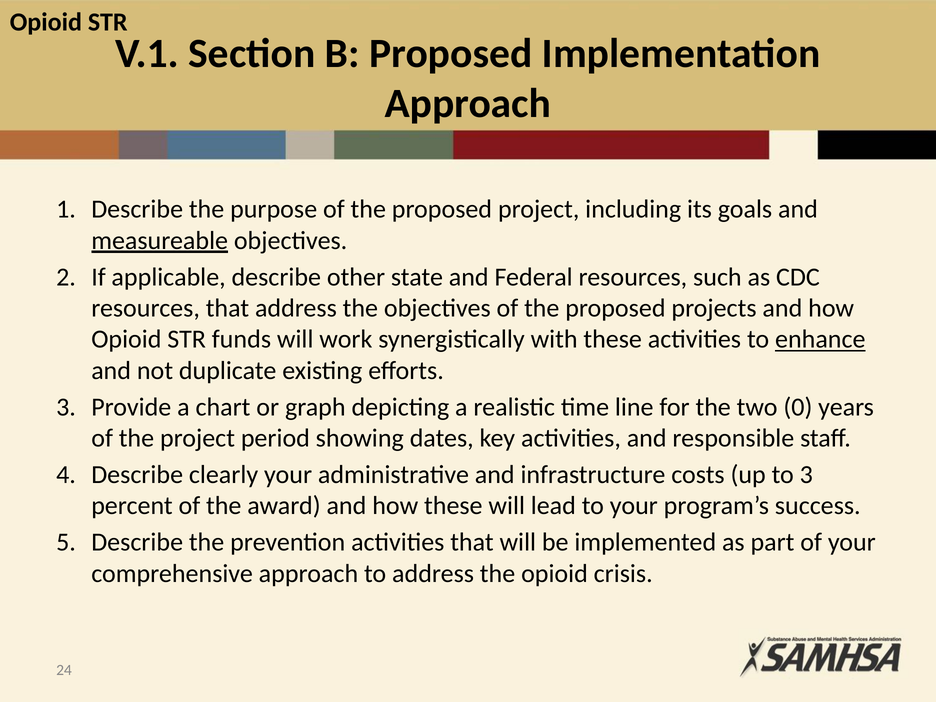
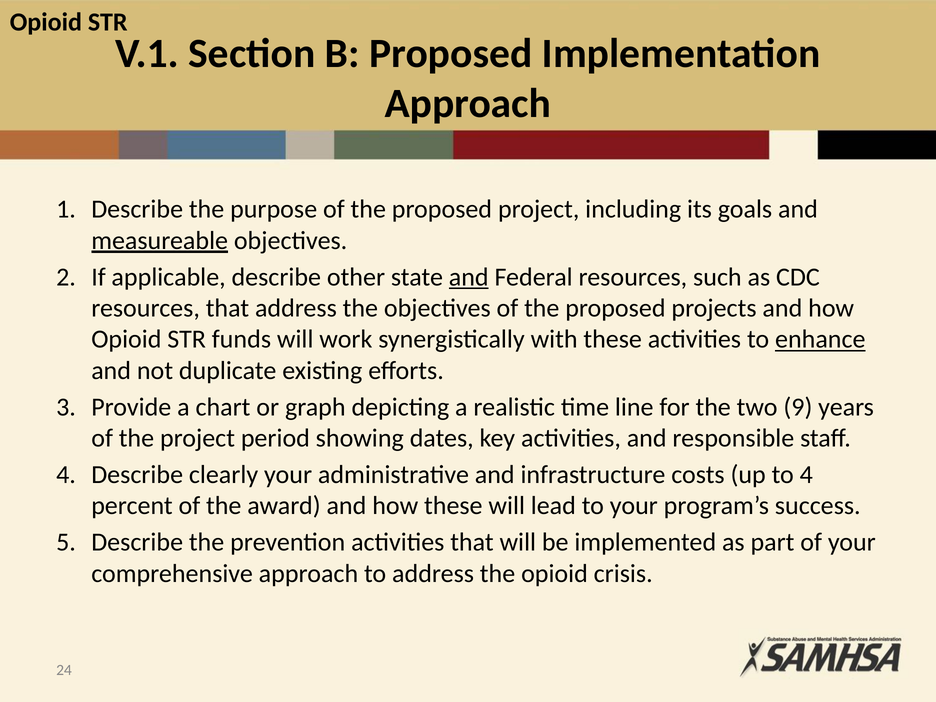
and at (469, 277) underline: none -> present
0: 0 -> 9
to 3: 3 -> 4
